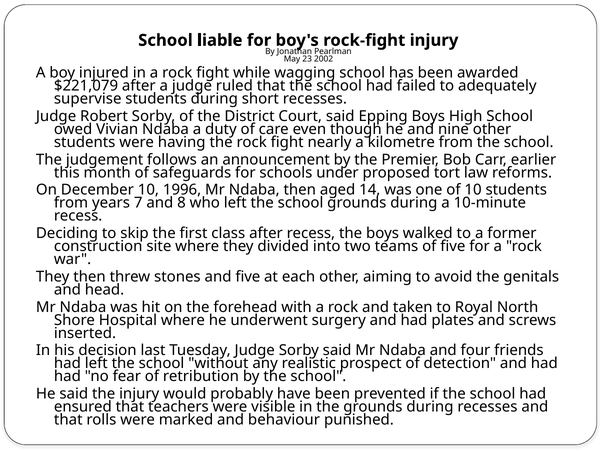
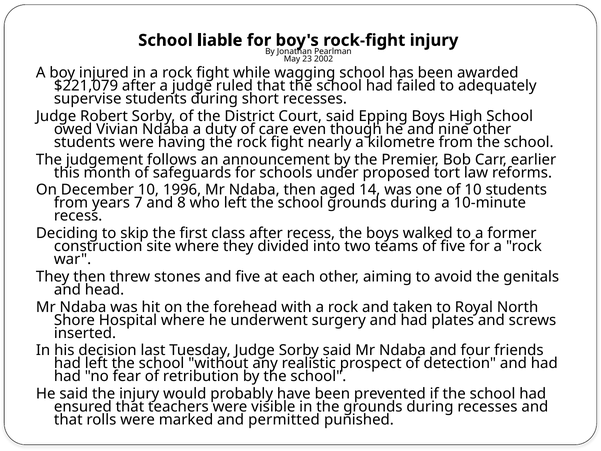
behaviour: behaviour -> permitted
